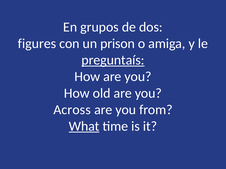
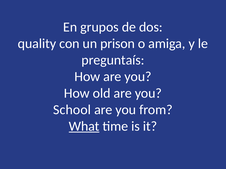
figures: figures -> quality
preguntaís underline: present -> none
Across: Across -> School
